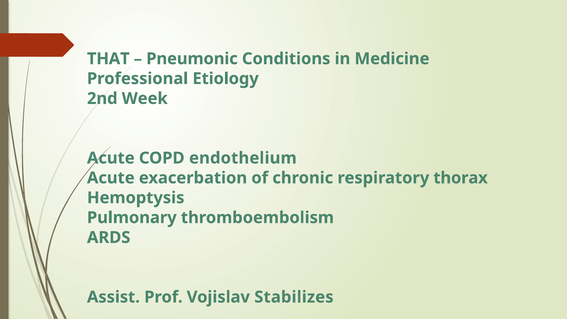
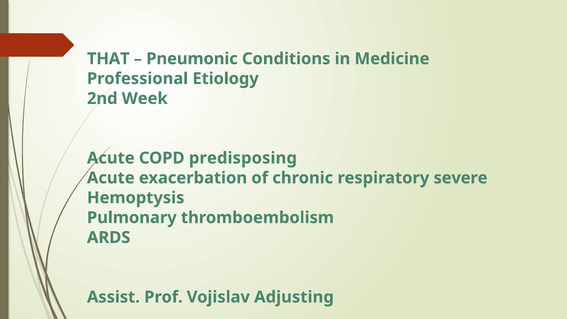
endothelium: endothelium -> predisposing
thorax: thorax -> severe
Stabilizes: Stabilizes -> Adjusting
